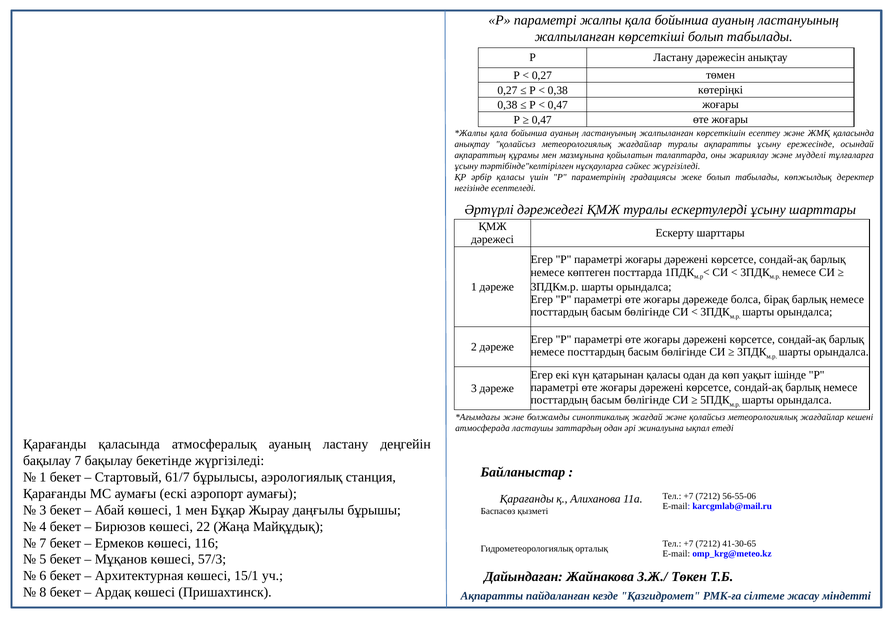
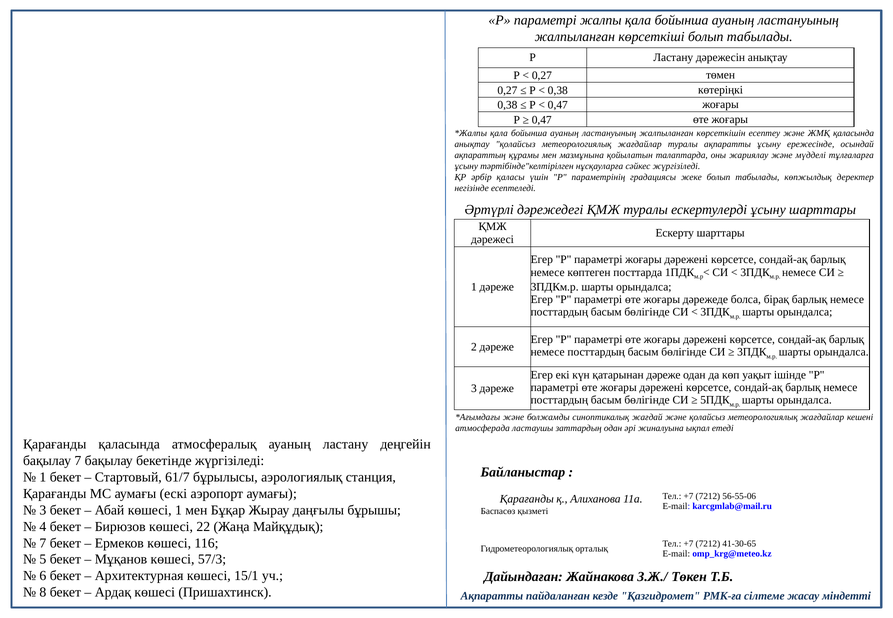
қатарынан қаласы: қаласы -> дәреже
